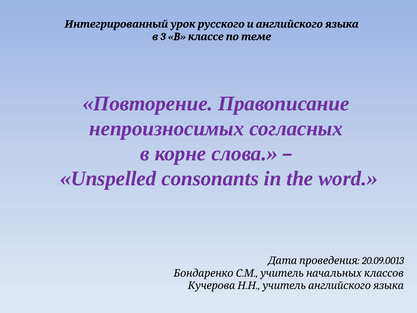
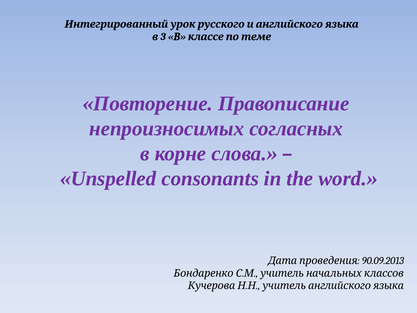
20.09.0013: 20.09.0013 -> 90.09.2013
